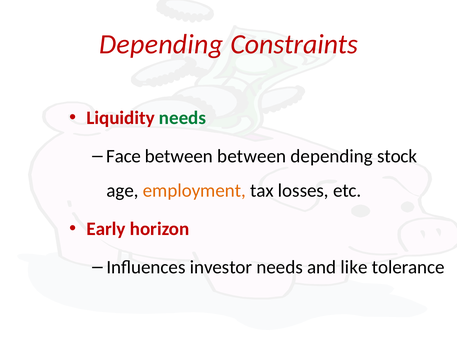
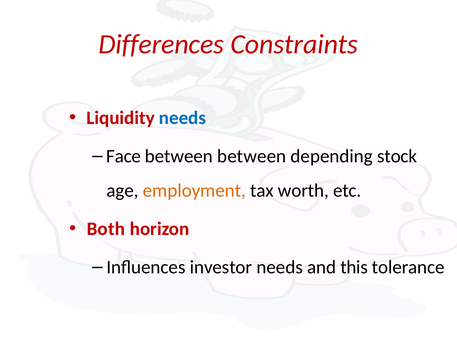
Depending at (161, 44): Depending -> Differences
needs at (183, 118) colour: green -> blue
losses: losses -> worth
Early: Early -> Both
like: like -> this
